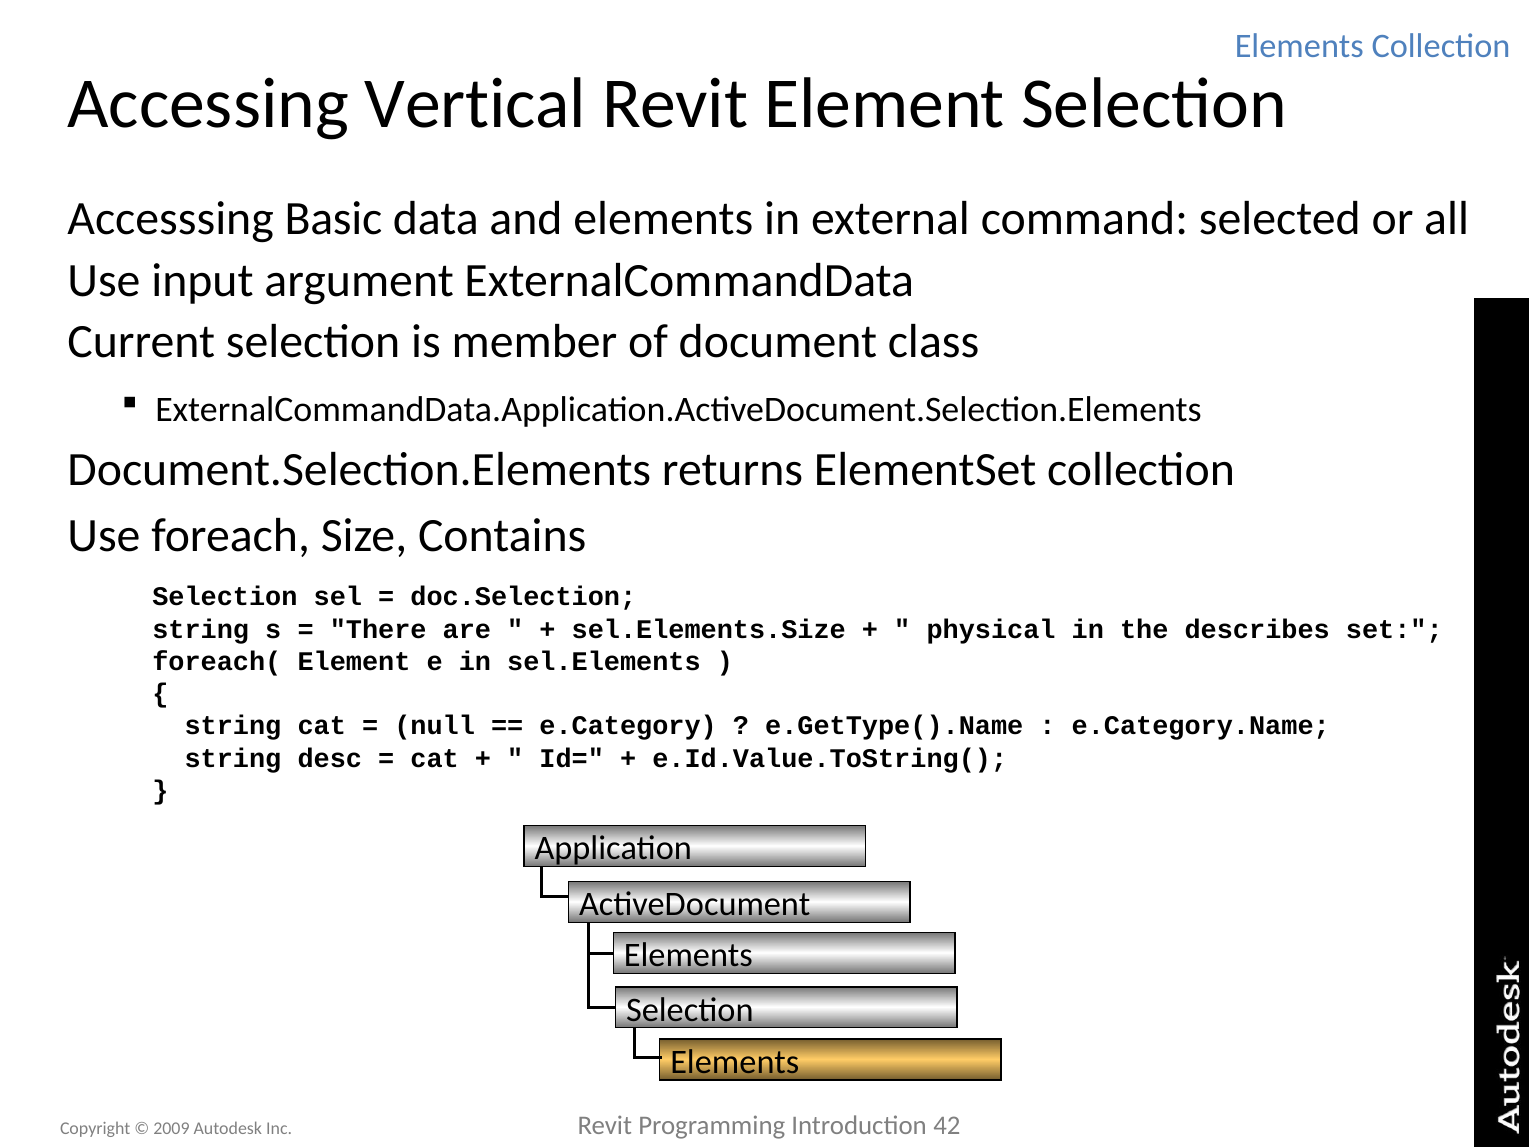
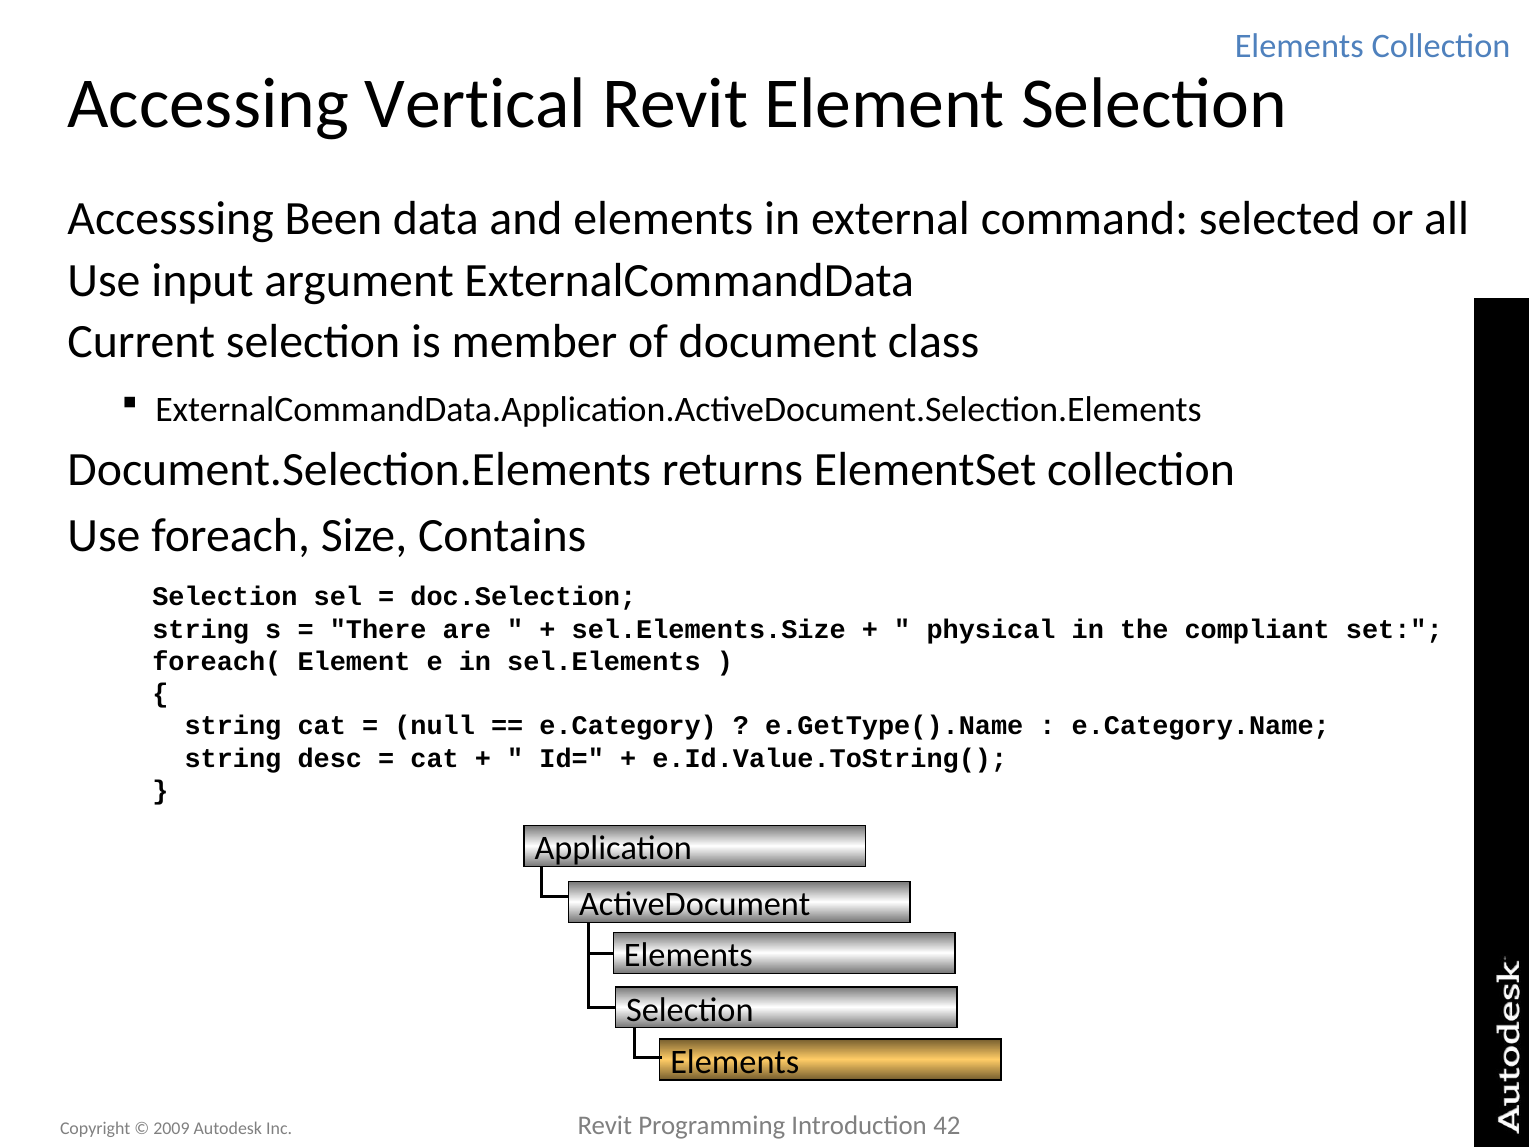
Basic: Basic -> Been
describes: describes -> compliant
